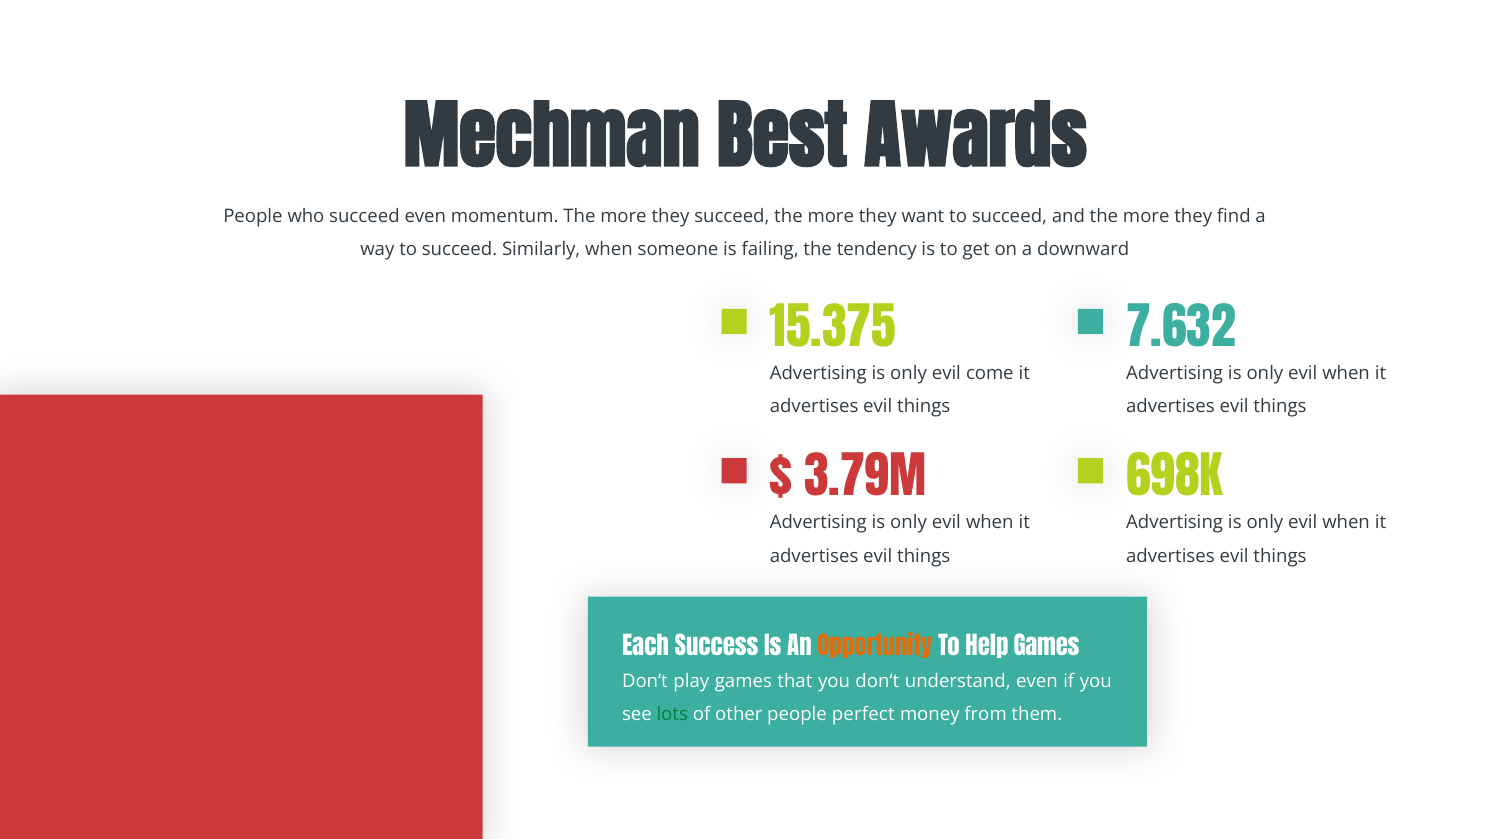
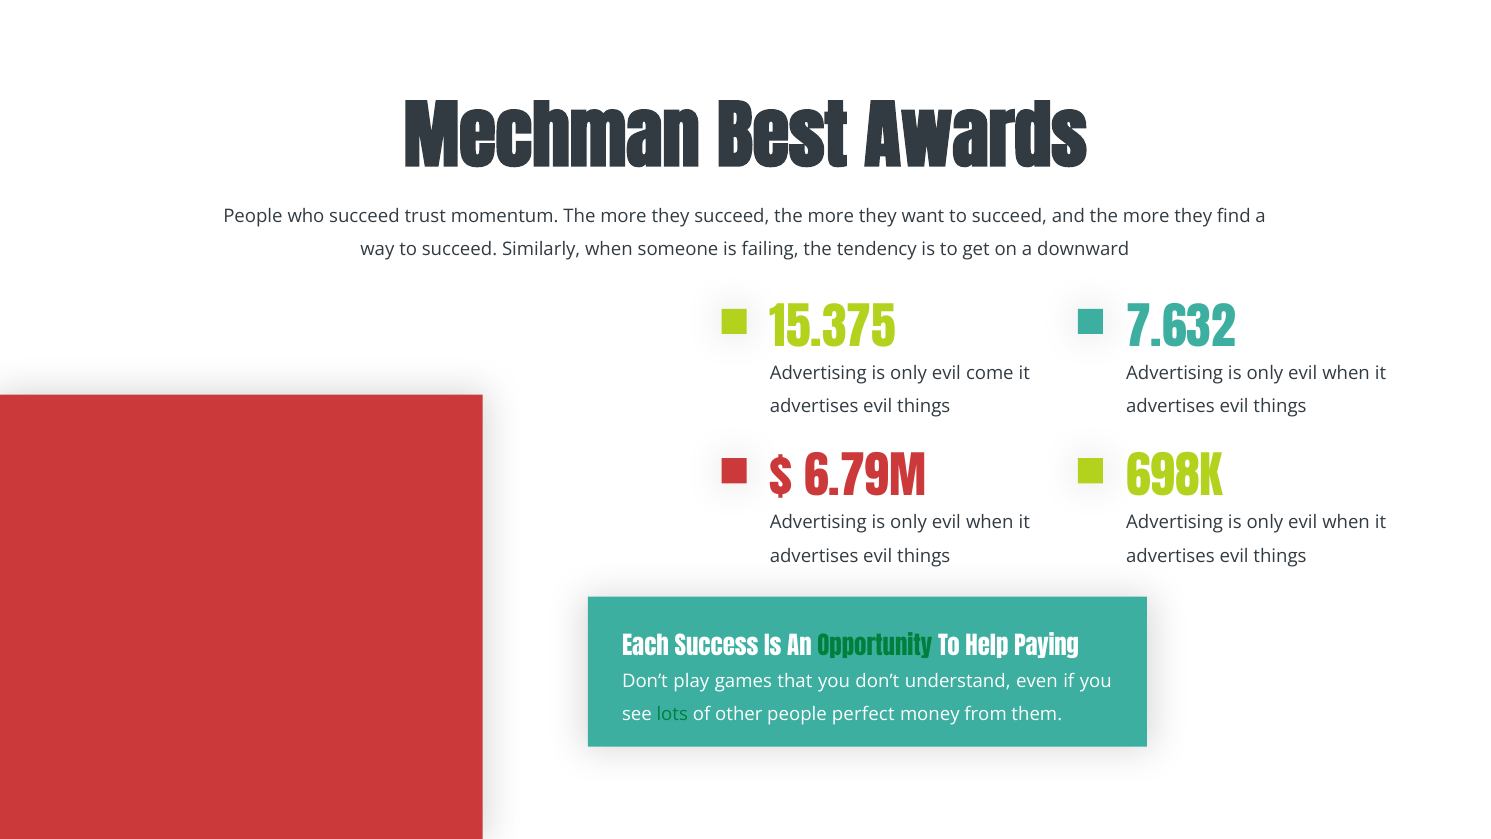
succeed even: even -> trust
3.79M: 3.79M -> 6.79M
Opportunity colour: orange -> green
Help Games: Games -> Paying
